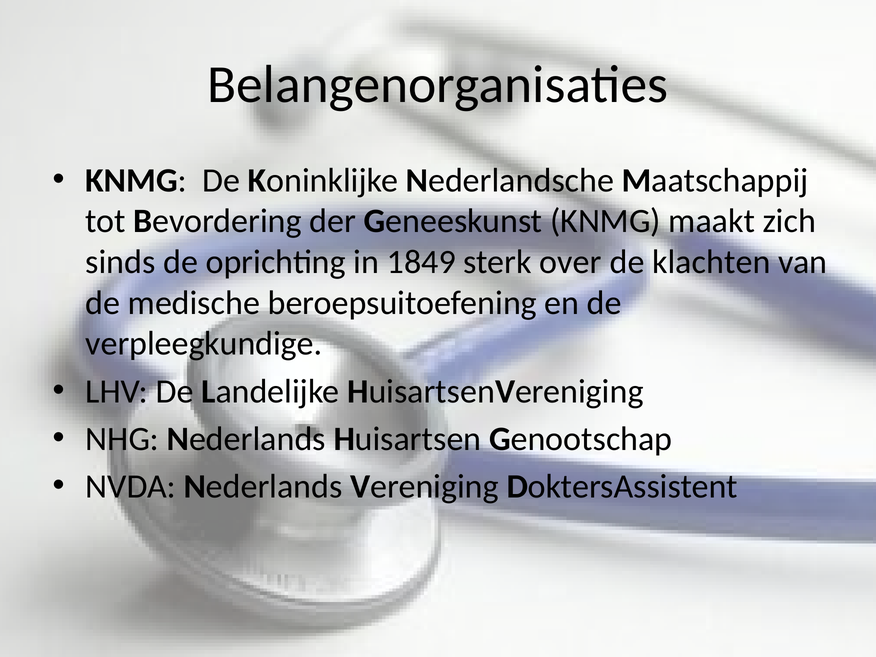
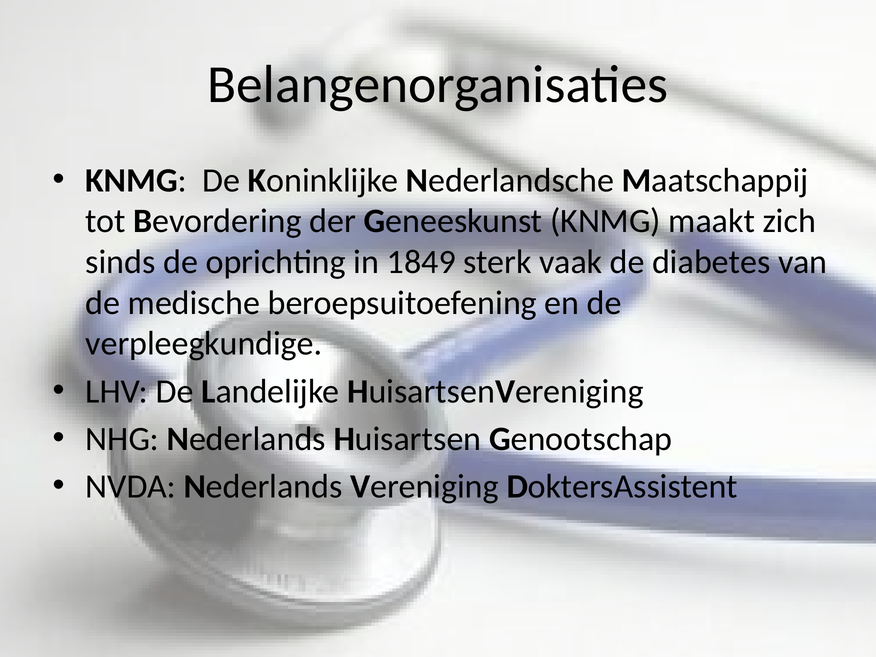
over: over -> vaak
klachten: klachten -> diabetes
